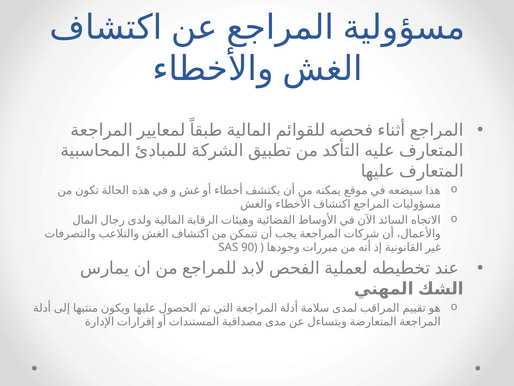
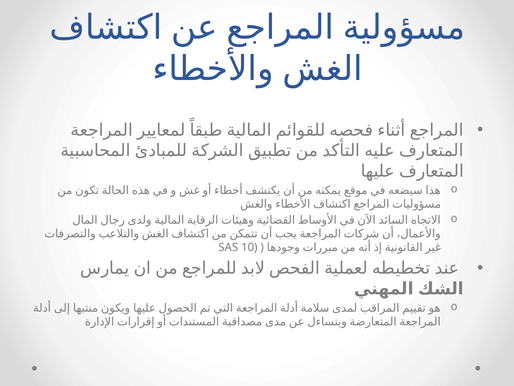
90: 90 -> 10
